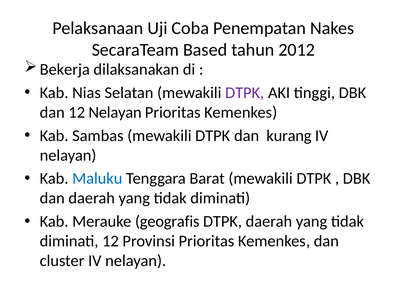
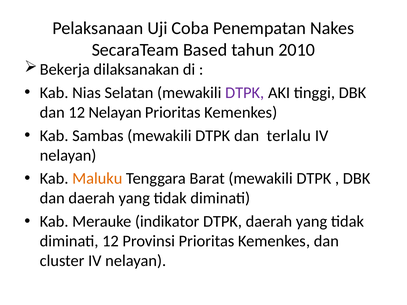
2012: 2012 -> 2010
kurang: kurang -> terlalu
Maluku colour: blue -> orange
geografis: geografis -> indikator
